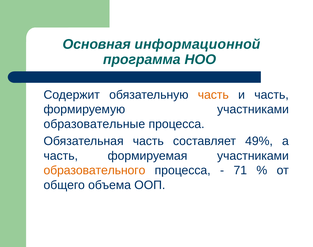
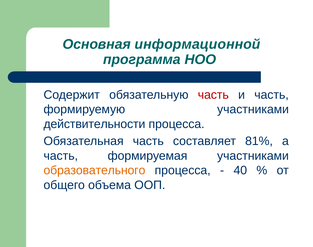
часть at (213, 95) colour: orange -> red
образовательные: образовательные -> действительности
49%: 49% -> 81%
71: 71 -> 40
